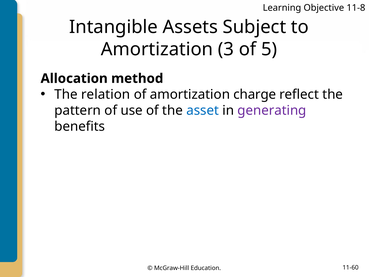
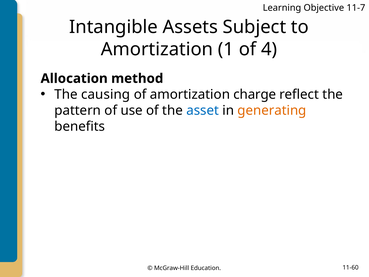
11-8: 11-8 -> 11-7
3: 3 -> 1
5: 5 -> 4
relation: relation -> causing
generating colour: purple -> orange
